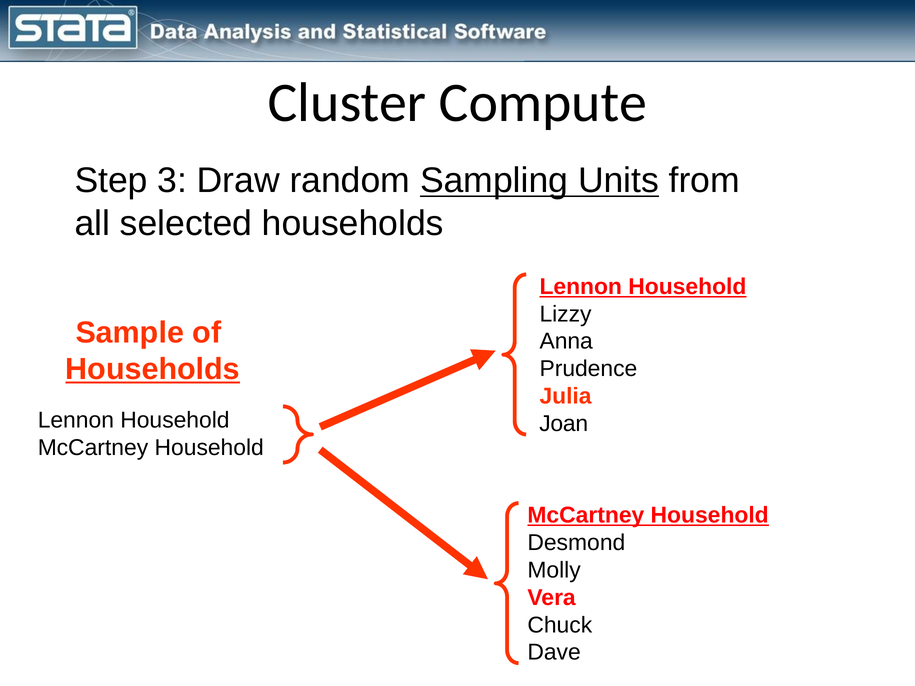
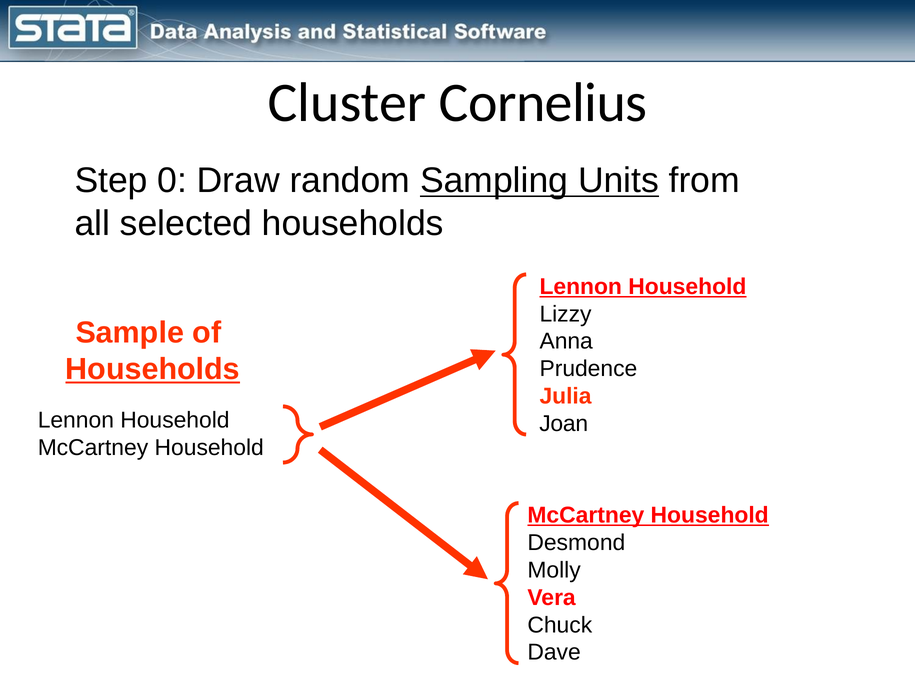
Compute: Compute -> Cornelius
3: 3 -> 0
